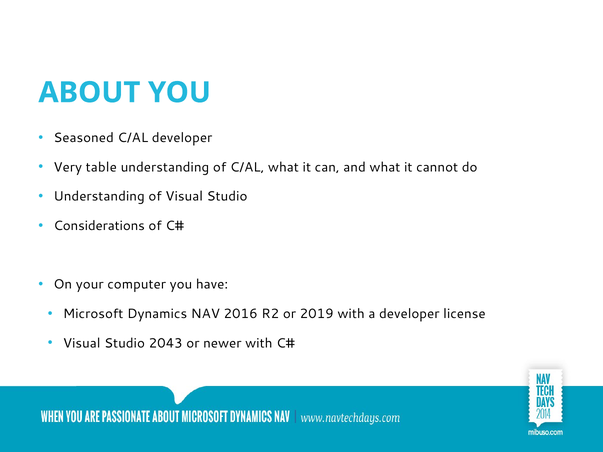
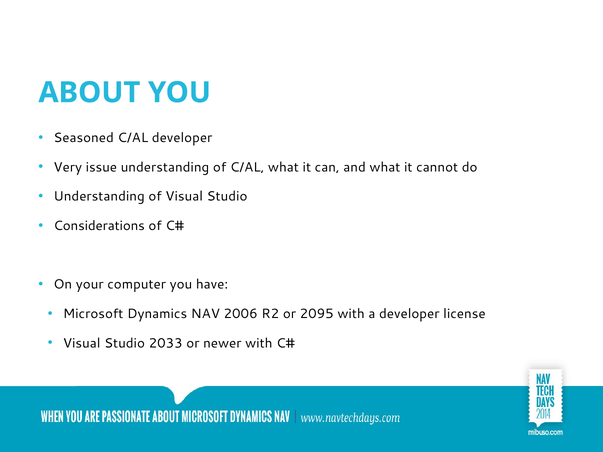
table: table -> issue
2016: 2016 -> 2006
2019: 2019 -> 2095
2043: 2043 -> 2033
